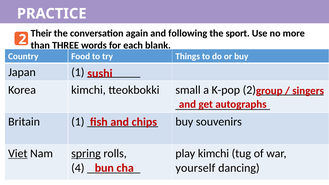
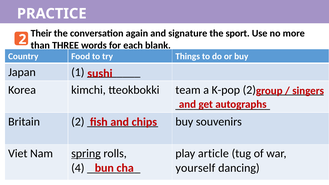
following: following -> signature
small: small -> team
Britain 1: 1 -> 2
Viet underline: present -> none
play kimchi: kimchi -> article
